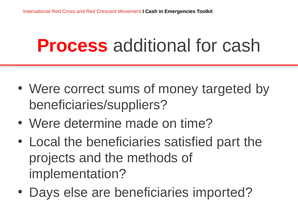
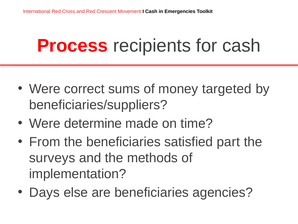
additional: additional -> recipients
Local: Local -> From
projects: projects -> surveys
imported: imported -> agencies
